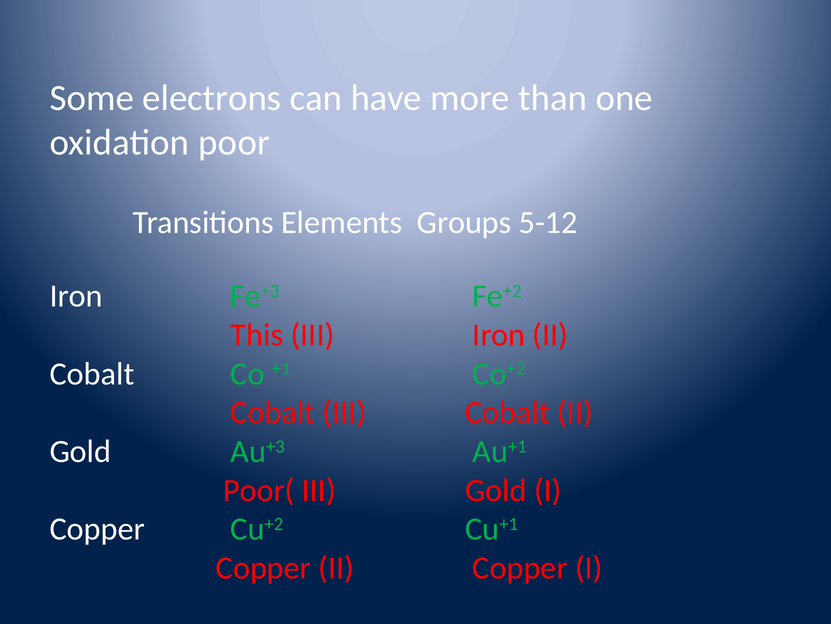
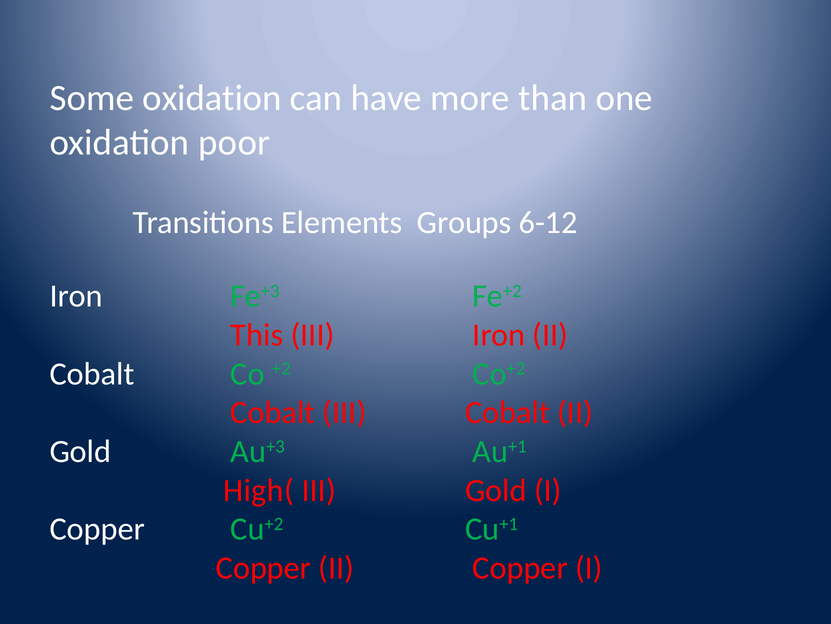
Some electrons: electrons -> oxidation
5-12: 5-12 -> 6-12
+1: +1 -> +2
Poor(: Poor( -> High(
